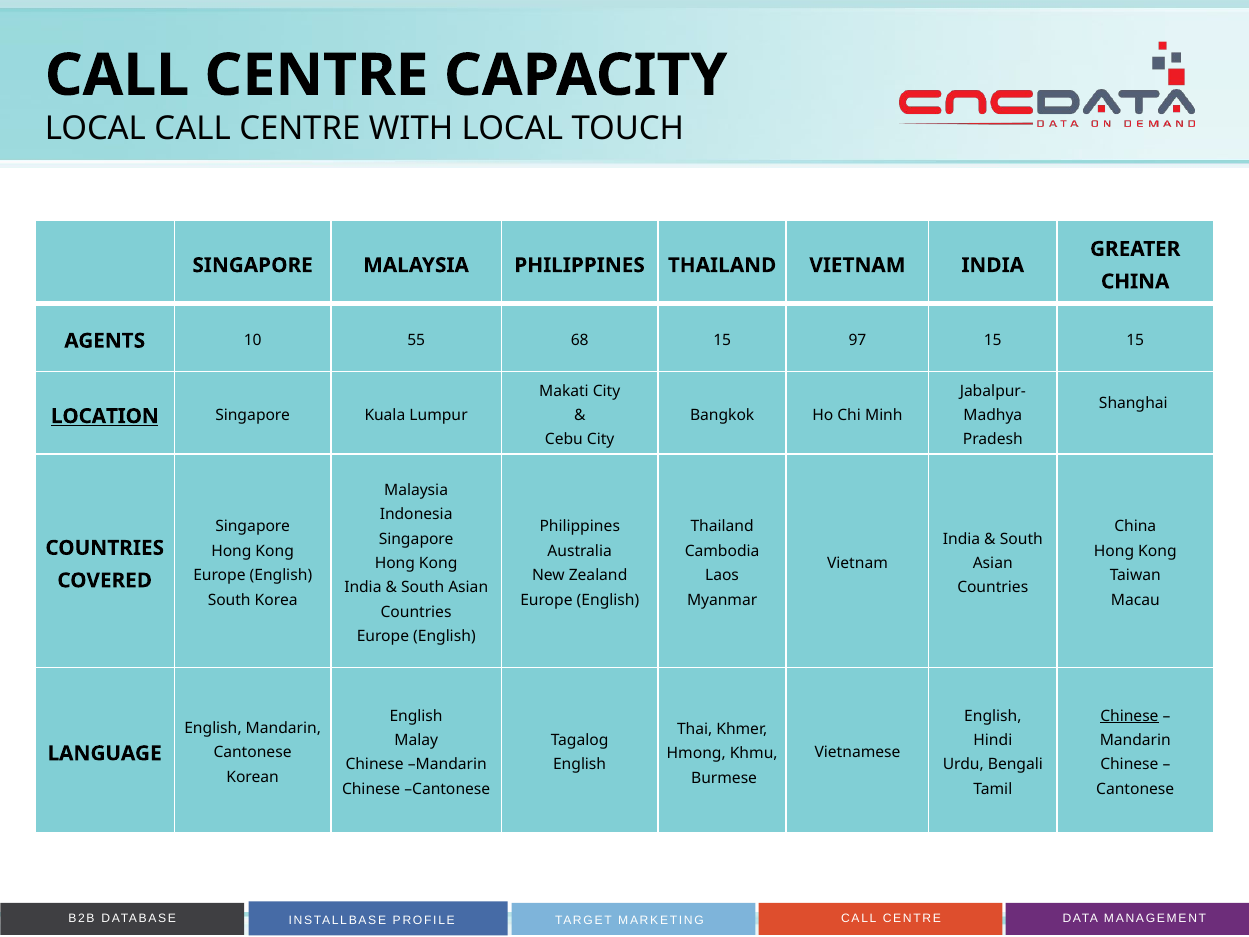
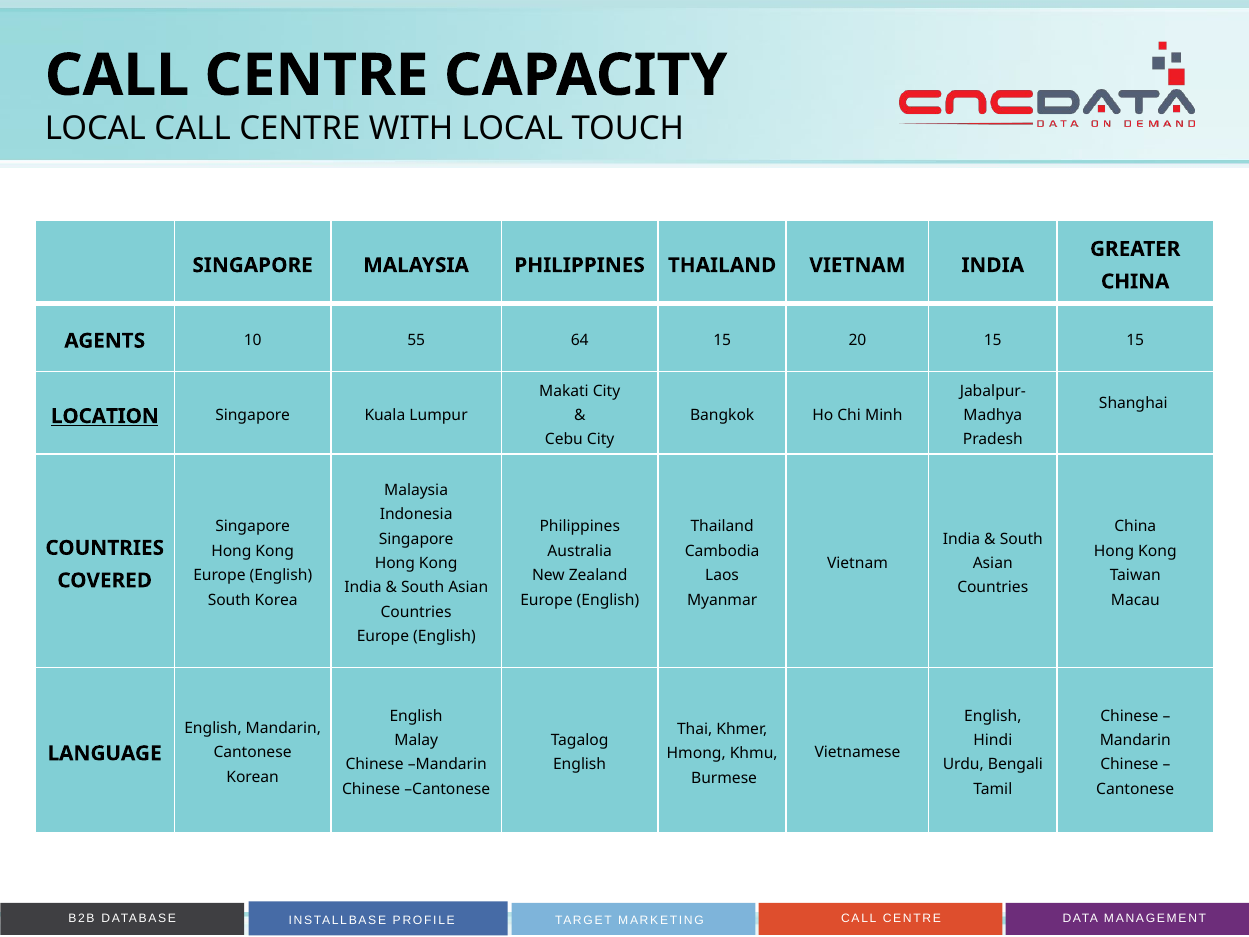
68: 68 -> 64
97: 97 -> 20
Chinese at (1129, 716) underline: present -> none
